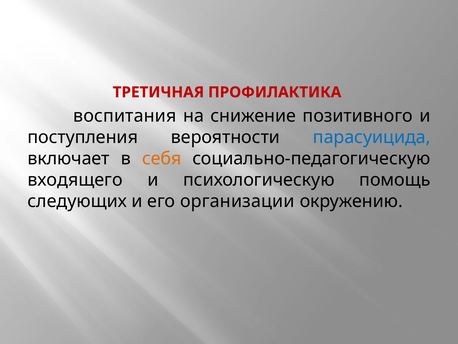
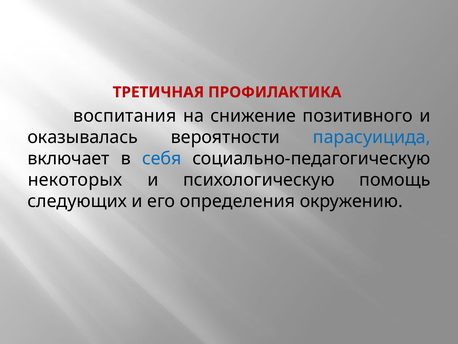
поступления: поступления -> оказывалась
себя colour: orange -> blue
входящего: входящего -> некоторых
организации: организации -> определения
